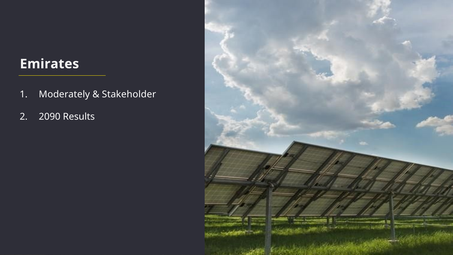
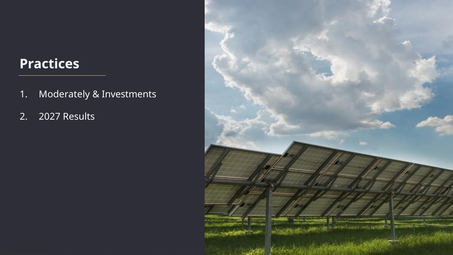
Emirates: Emirates -> Practices
Stakeholder: Stakeholder -> Investments
2090: 2090 -> 2027
